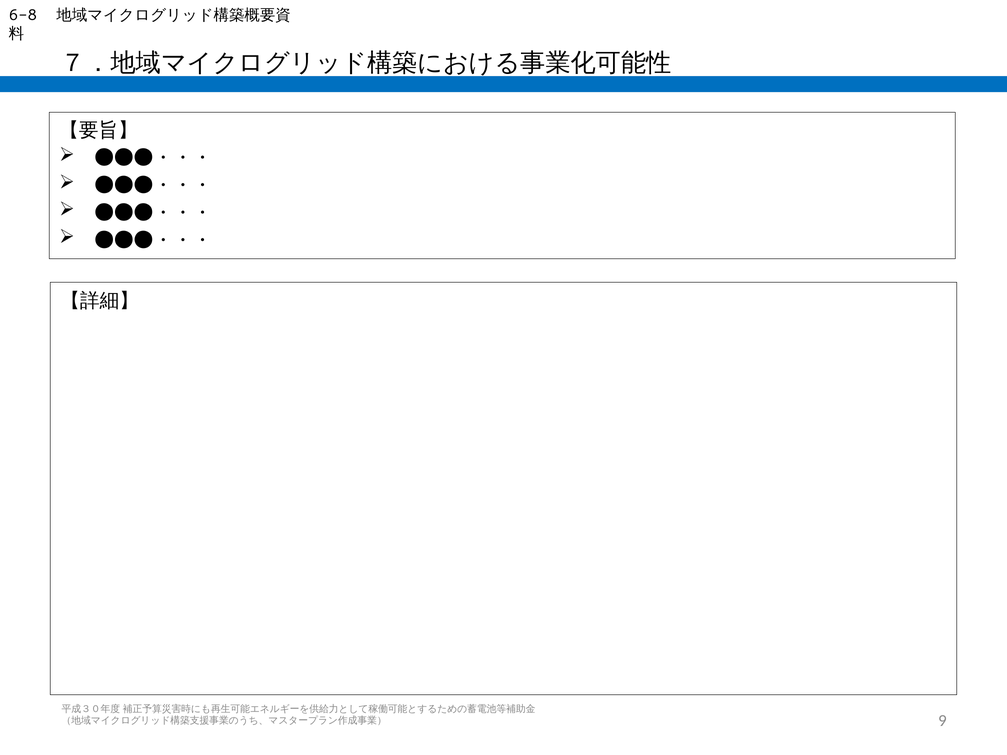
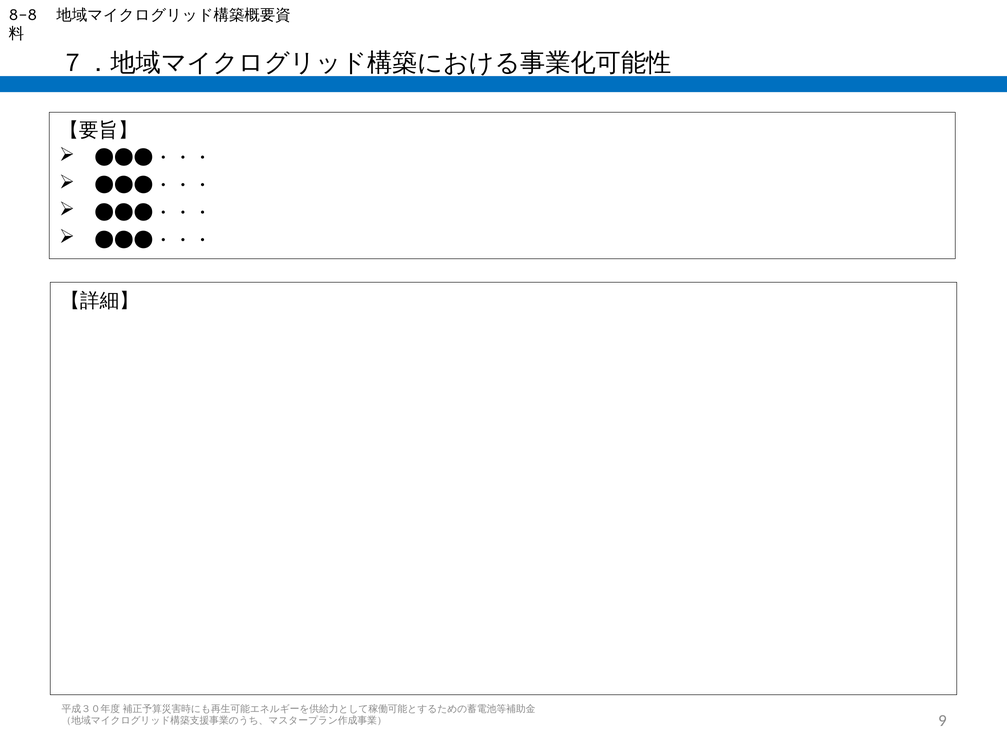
6-8: 6-8 -> 8-8
